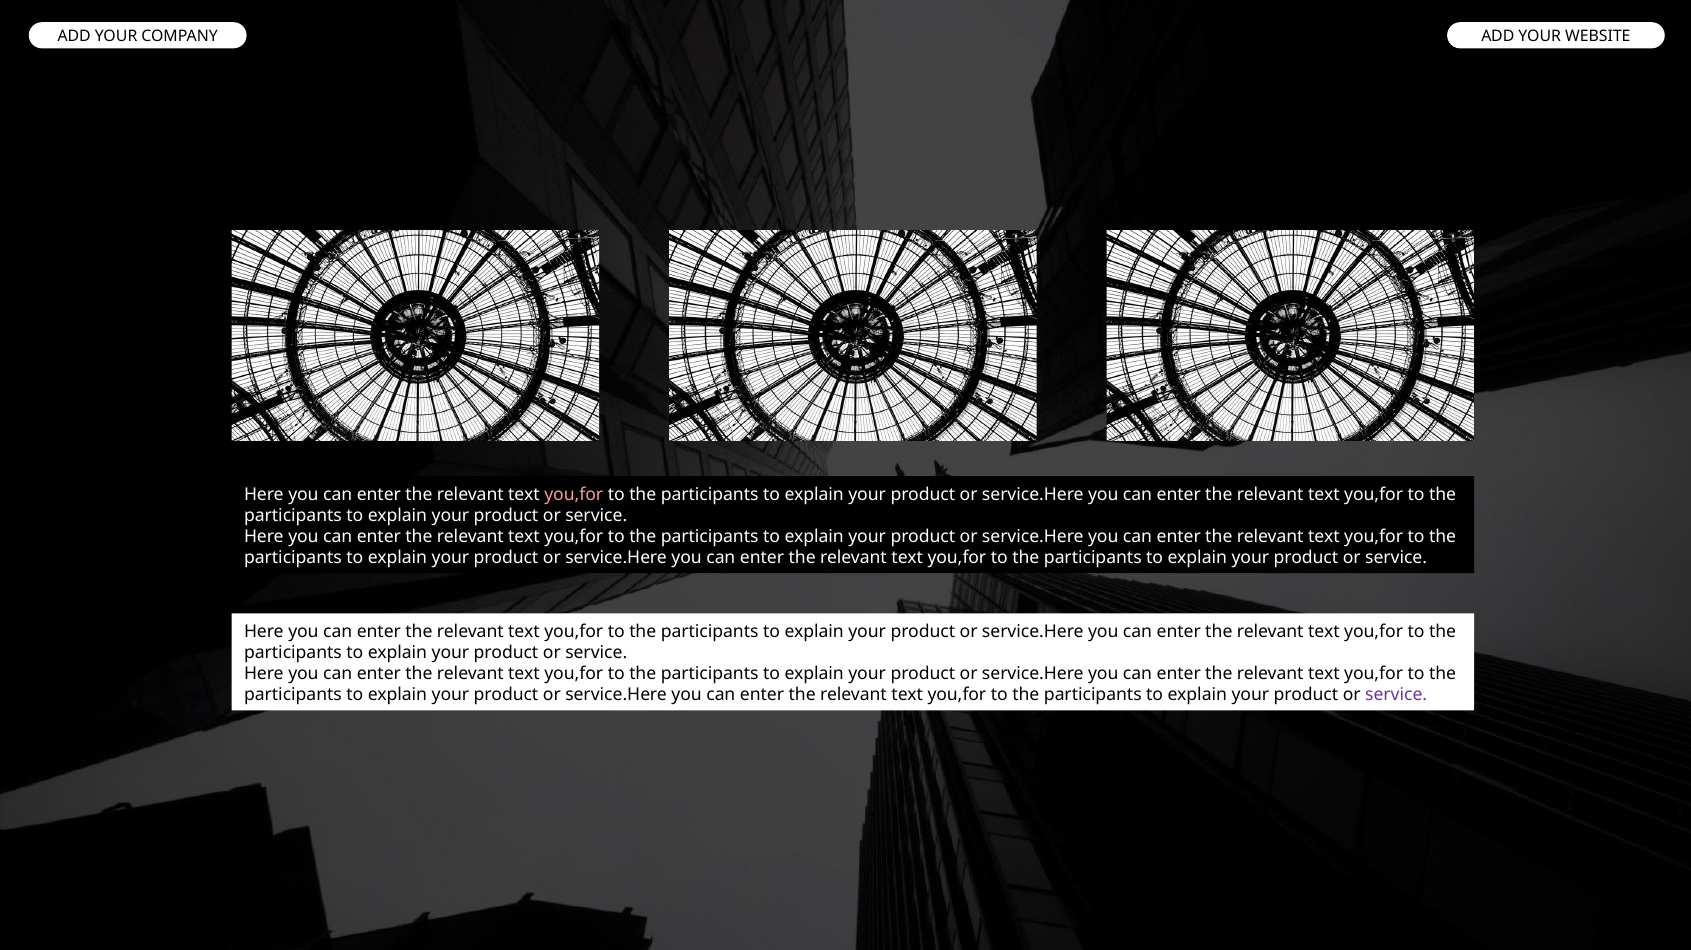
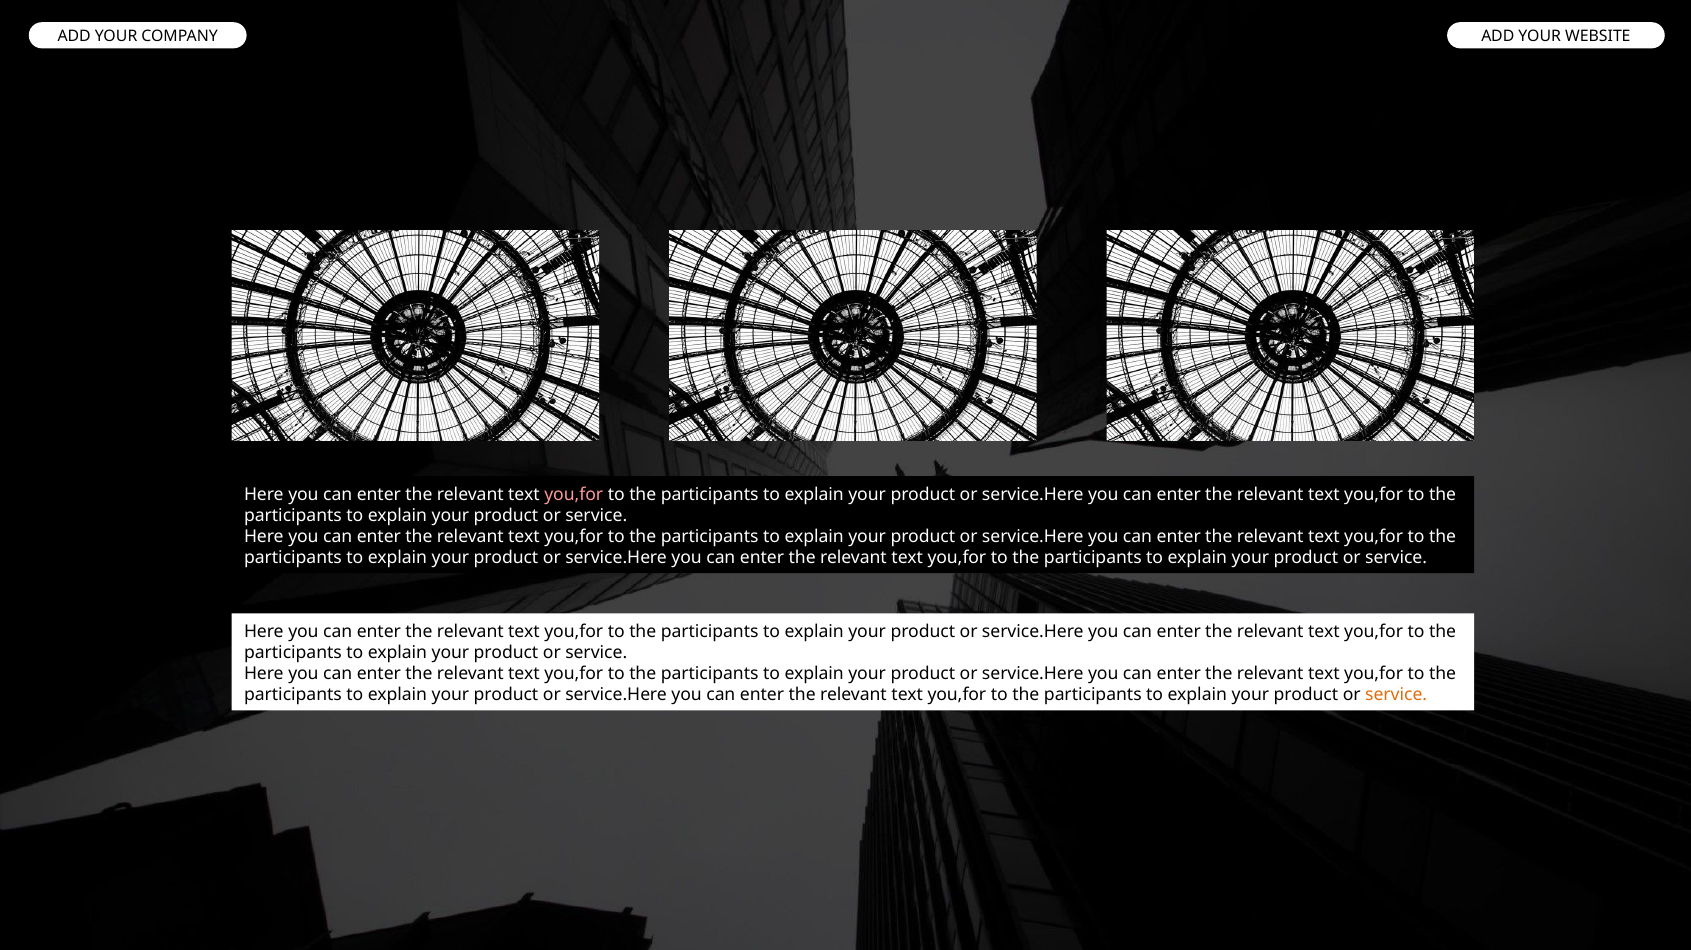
service at (1396, 695) colour: purple -> orange
